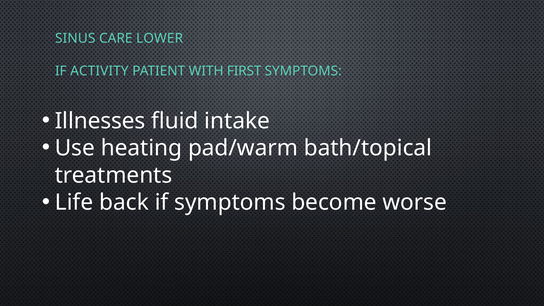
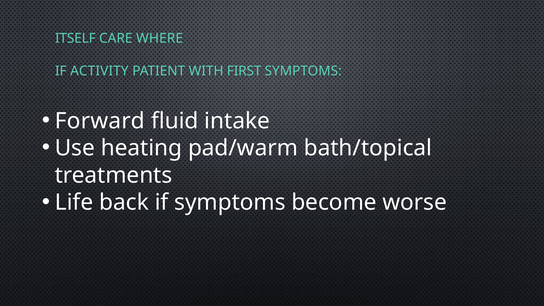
SINUS: SINUS -> ITSELF
LOWER: LOWER -> WHERE
Illnesses: Illnesses -> Forward
